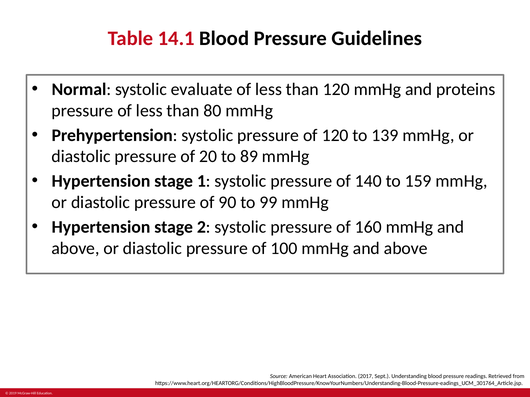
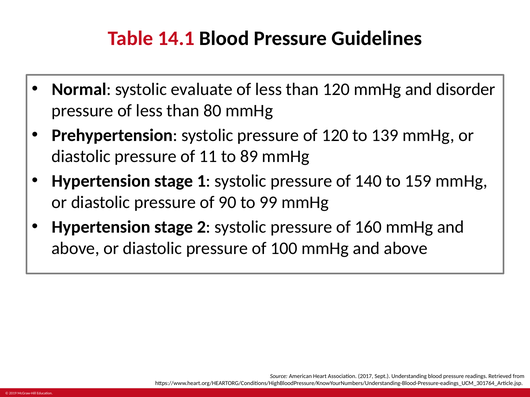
proteins: proteins -> disorder
20: 20 -> 11
